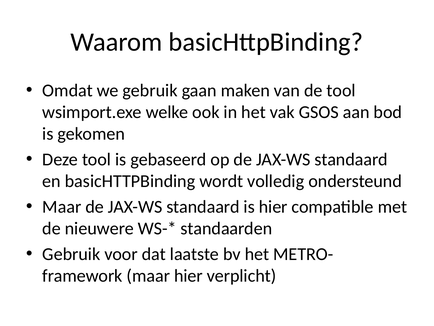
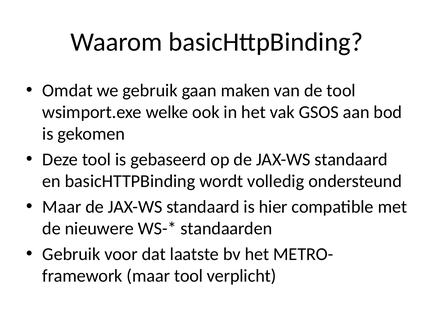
maar hier: hier -> tool
